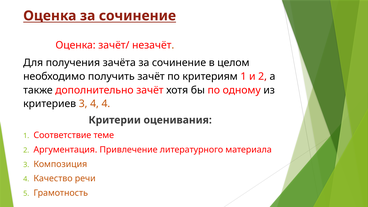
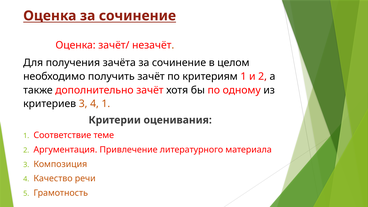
4 4: 4 -> 1
